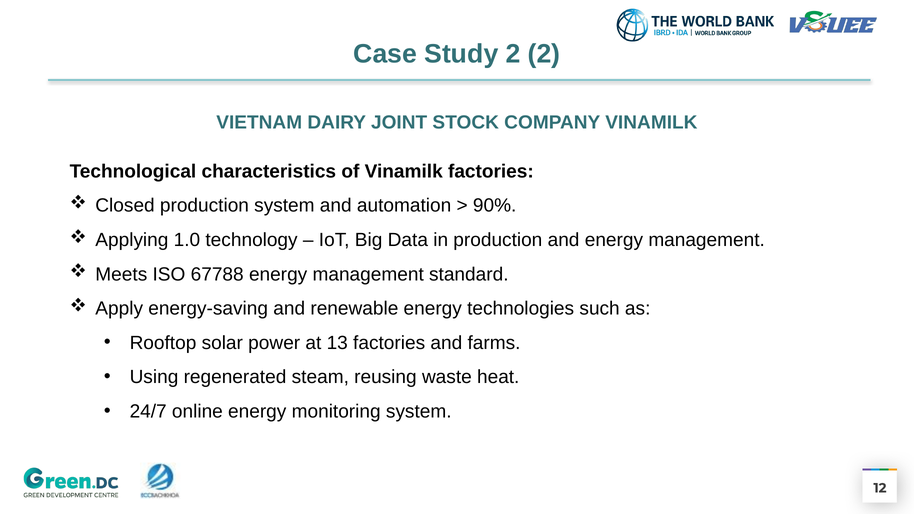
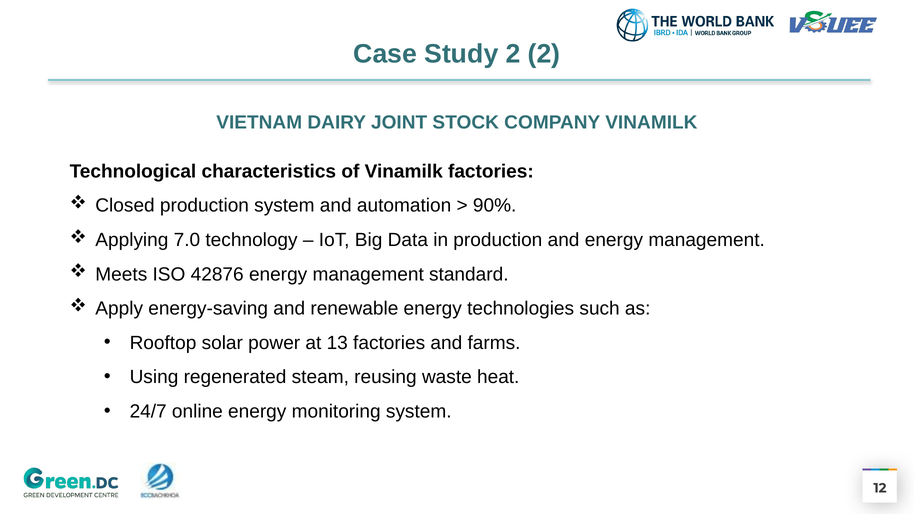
1.0: 1.0 -> 7.0
67788: 67788 -> 42876
